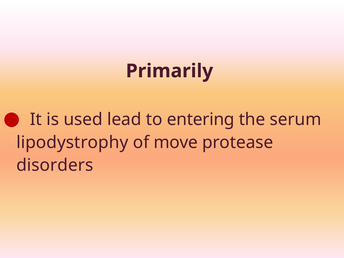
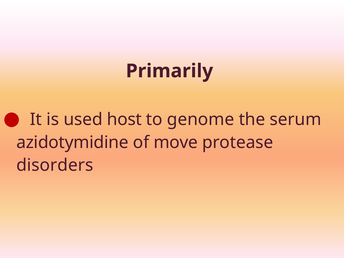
lead: lead -> host
entering: entering -> genome
lipodystrophy: lipodystrophy -> azidotymidine
